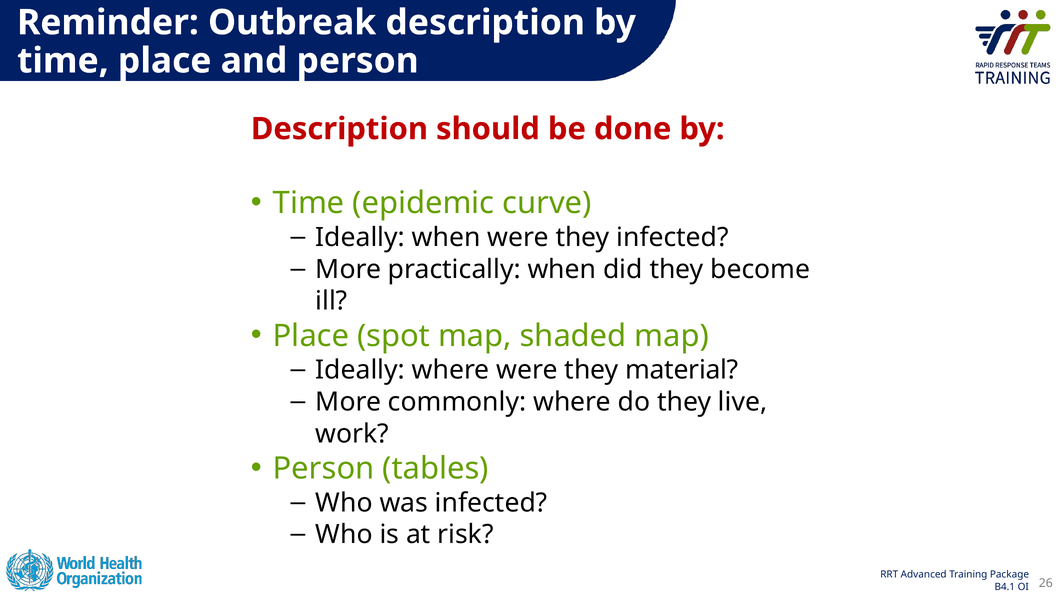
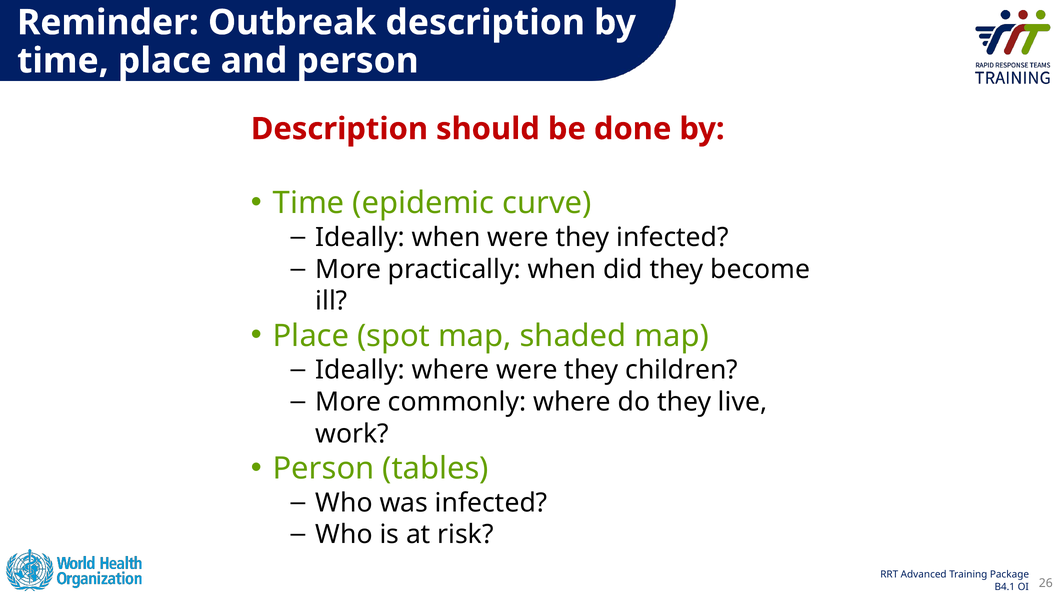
material: material -> children
